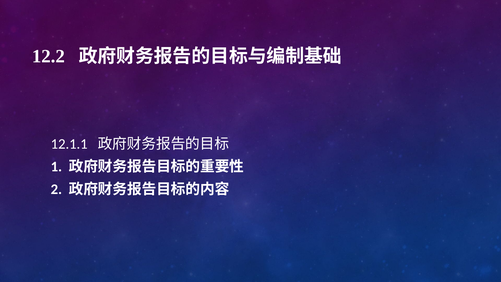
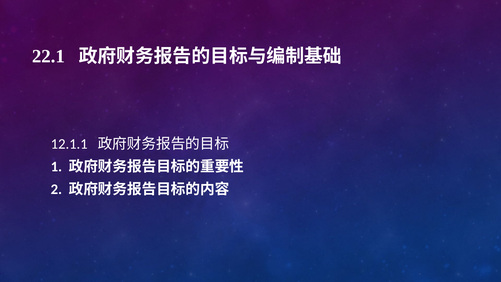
12.2: 12.2 -> 22.1
